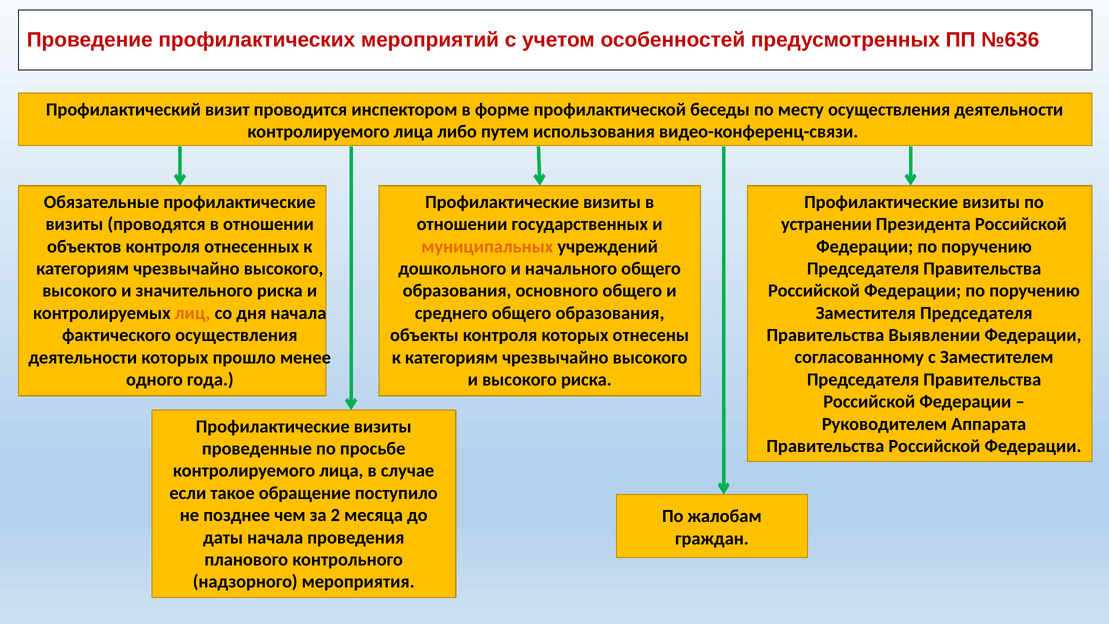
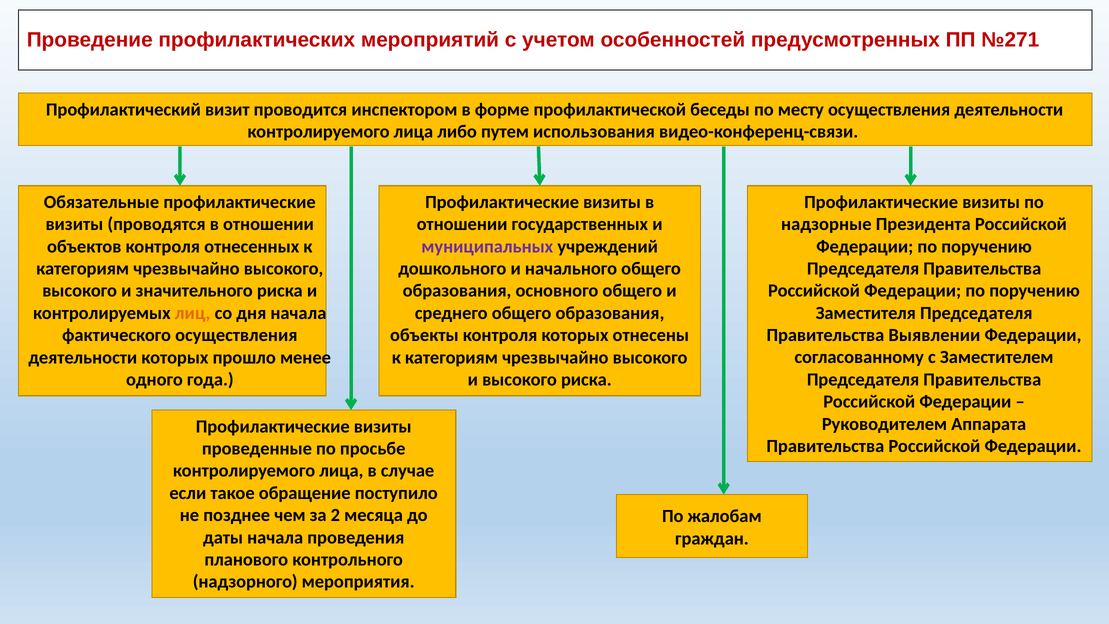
№636: №636 -> №271
устранении: устранении -> надзорные
муниципальных colour: orange -> purple
